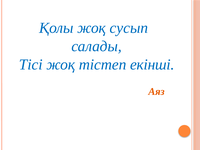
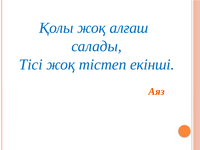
сусып: сусып -> алғаш
